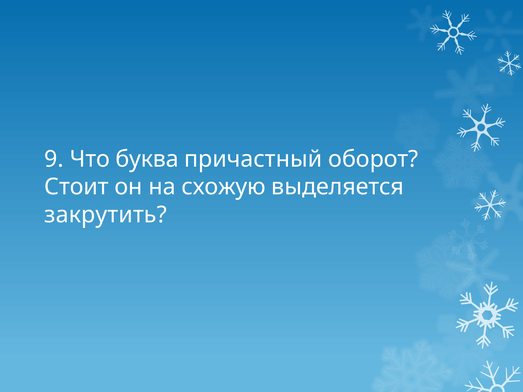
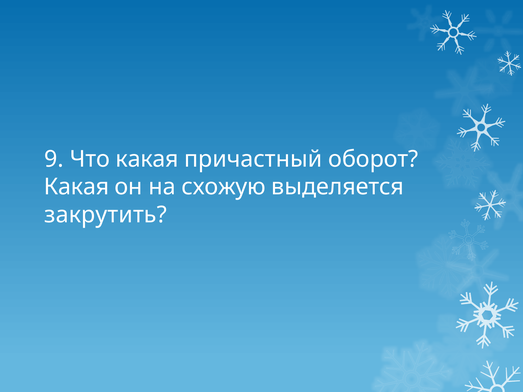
Что буква: буква -> какая
Стоит at (76, 187): Стоит -> Какая
